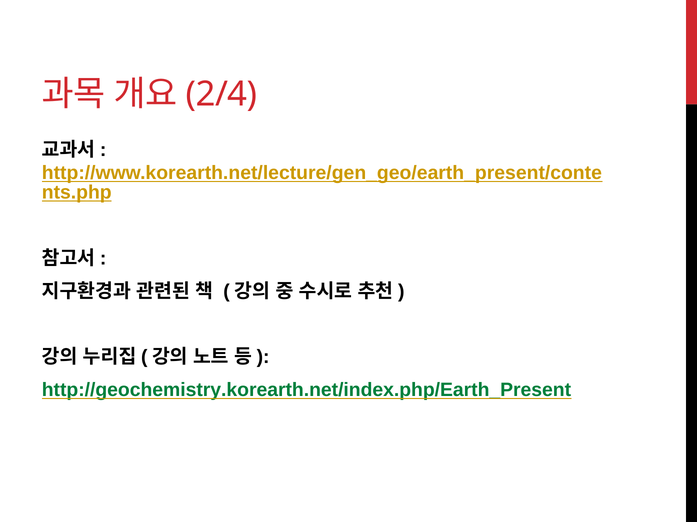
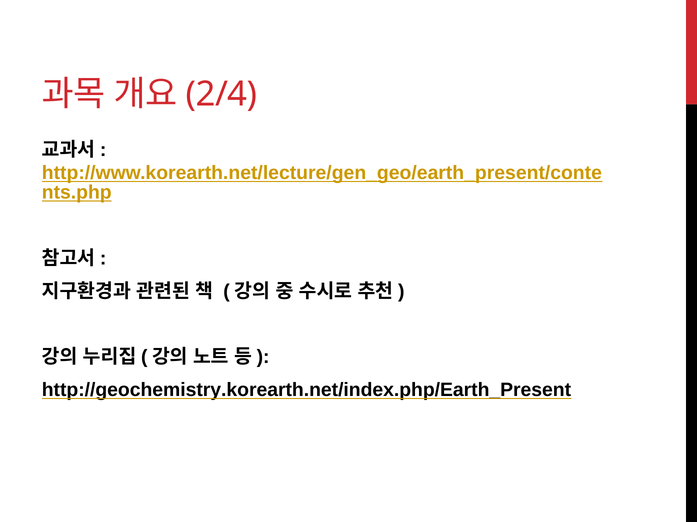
http://geochemistry.korearth.net/index.php/Earth_Present colour: green -> black
